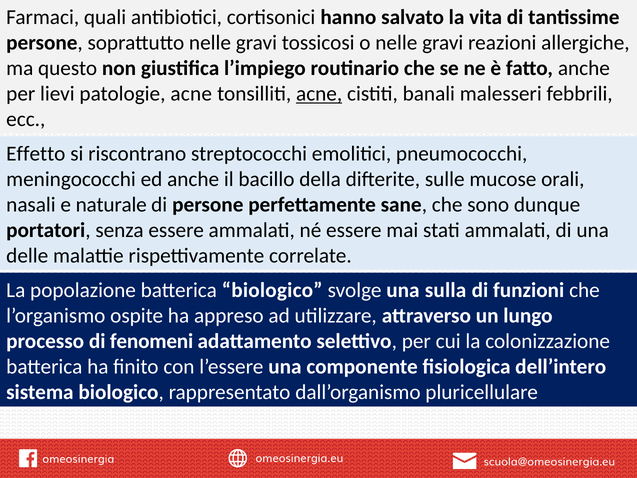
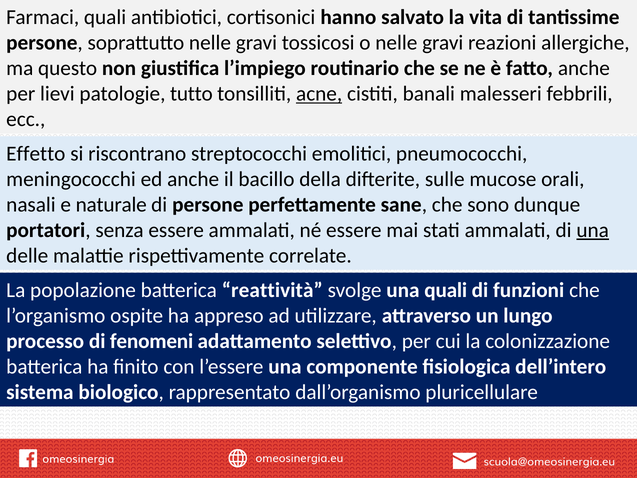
patologie acne: acne -> tutto
una at (593, 230) underline: none -> present
batterica biologico: biologico -> reattività
una sulla: sulla -> quali
